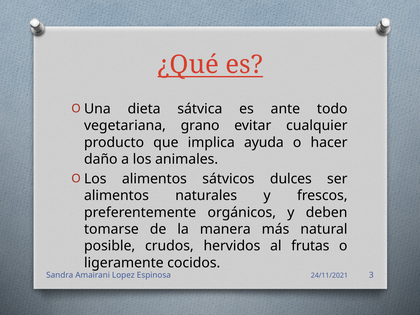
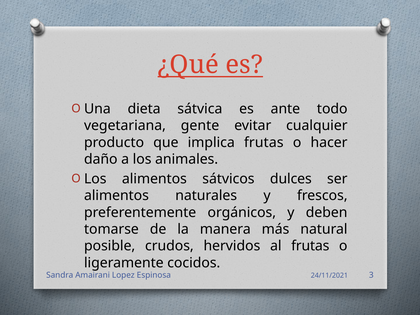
grano: grano -> gente
implica ayuda: ayuda -> frutas
